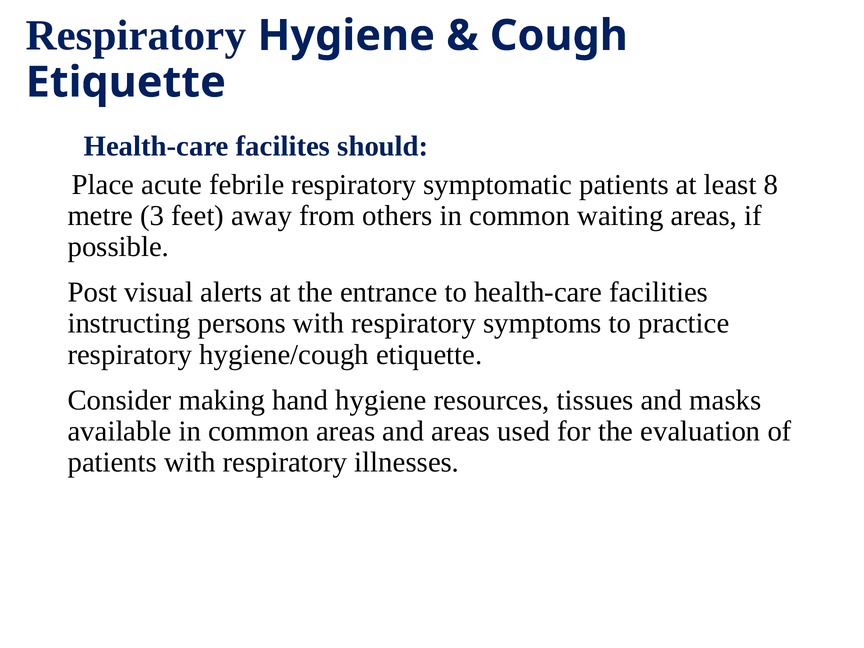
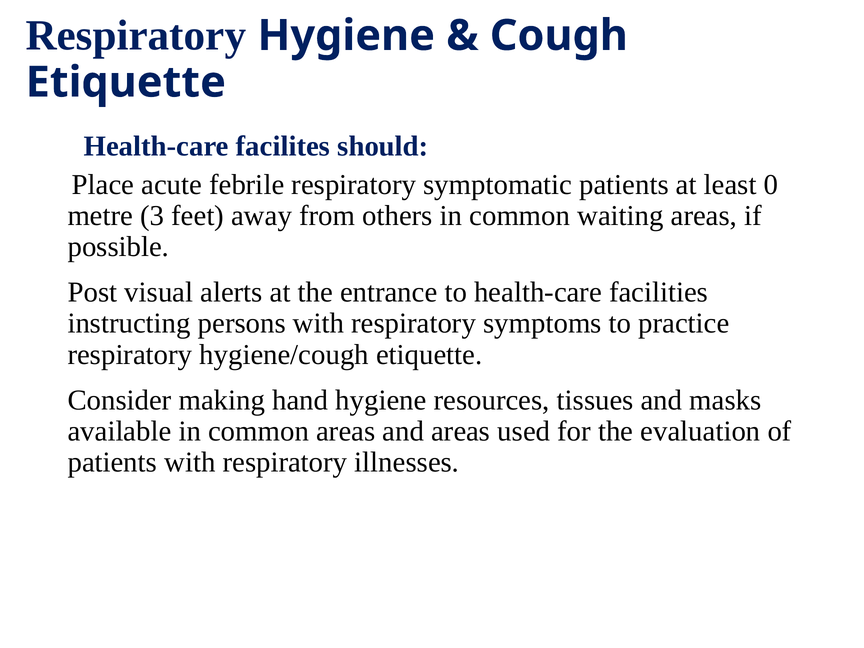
8: 8 -> 0
